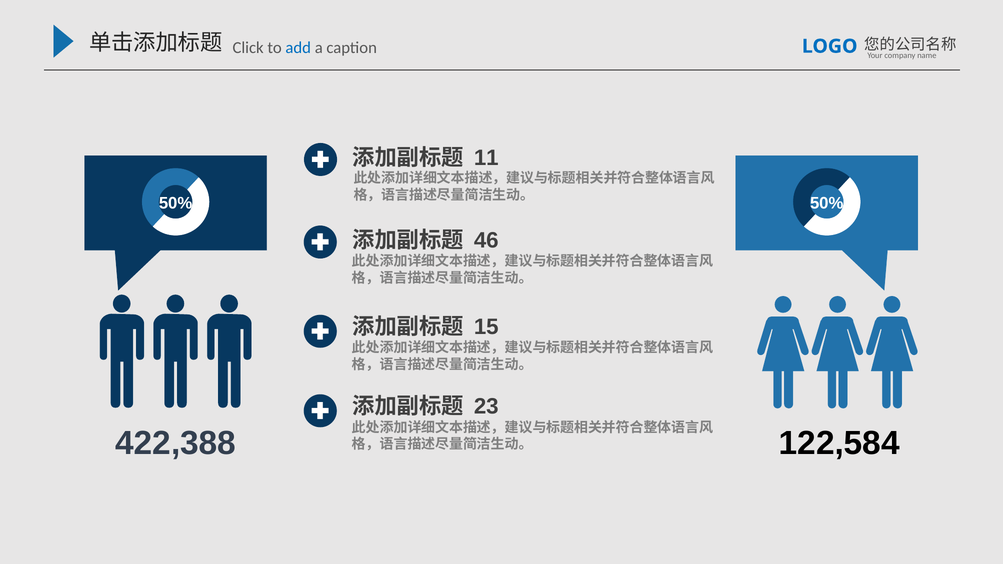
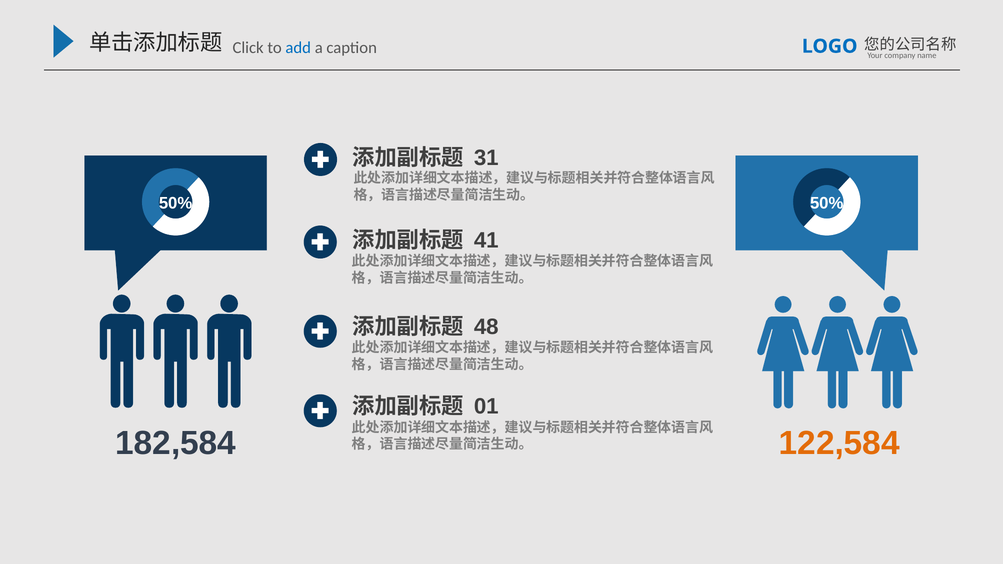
11: 11 -> 31
46: 46 -> 41
15: 15 -> 48
23: 23 -> 01
422,388: 422,388 -> 182,584
122,584 colour: black -> orange
